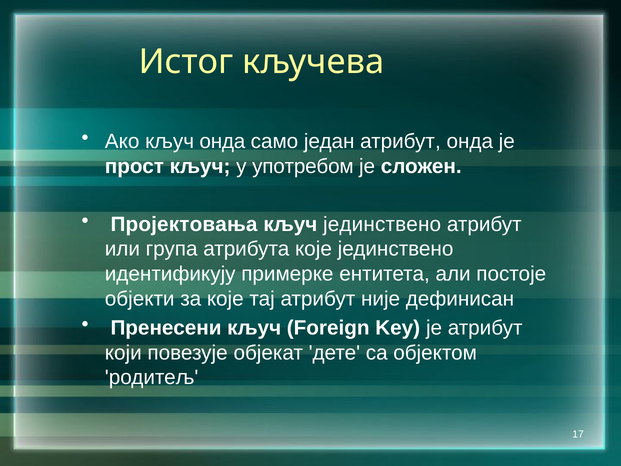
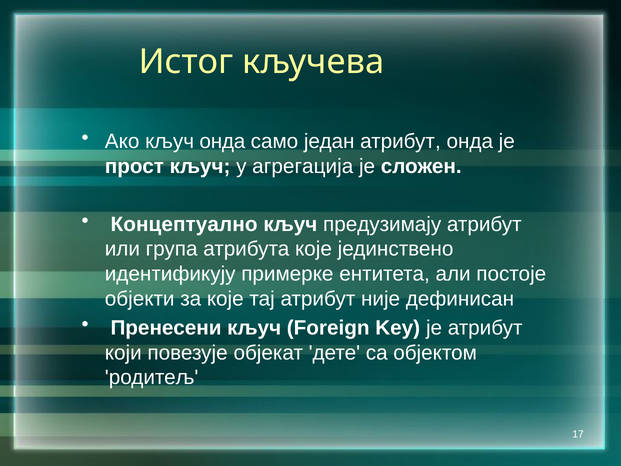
употребом: употребом -> агрегација
Пројектовања: Пројектовања -> Концептуално
кључ јединствено: јединствено -> предузимају
